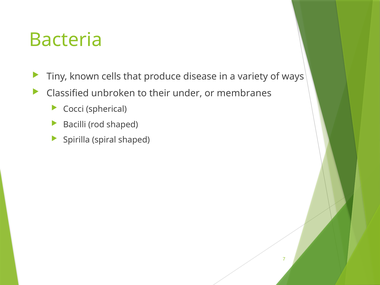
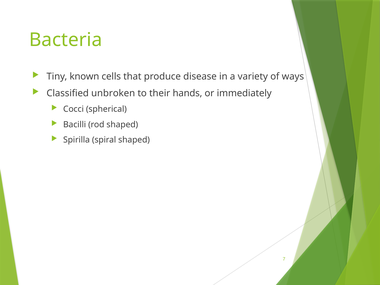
under: under -> hands
membranes: membranes -> immediately
